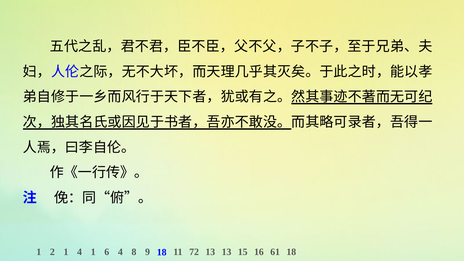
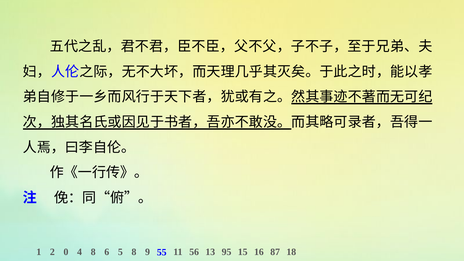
2 1: 1 -> 0
4 1: 1 -> 8
6 4: 4 -> 5
9 18: 18 -> 55
72: 72 -> 56
13 13: 13 -> 95
61: 61 -> 87
